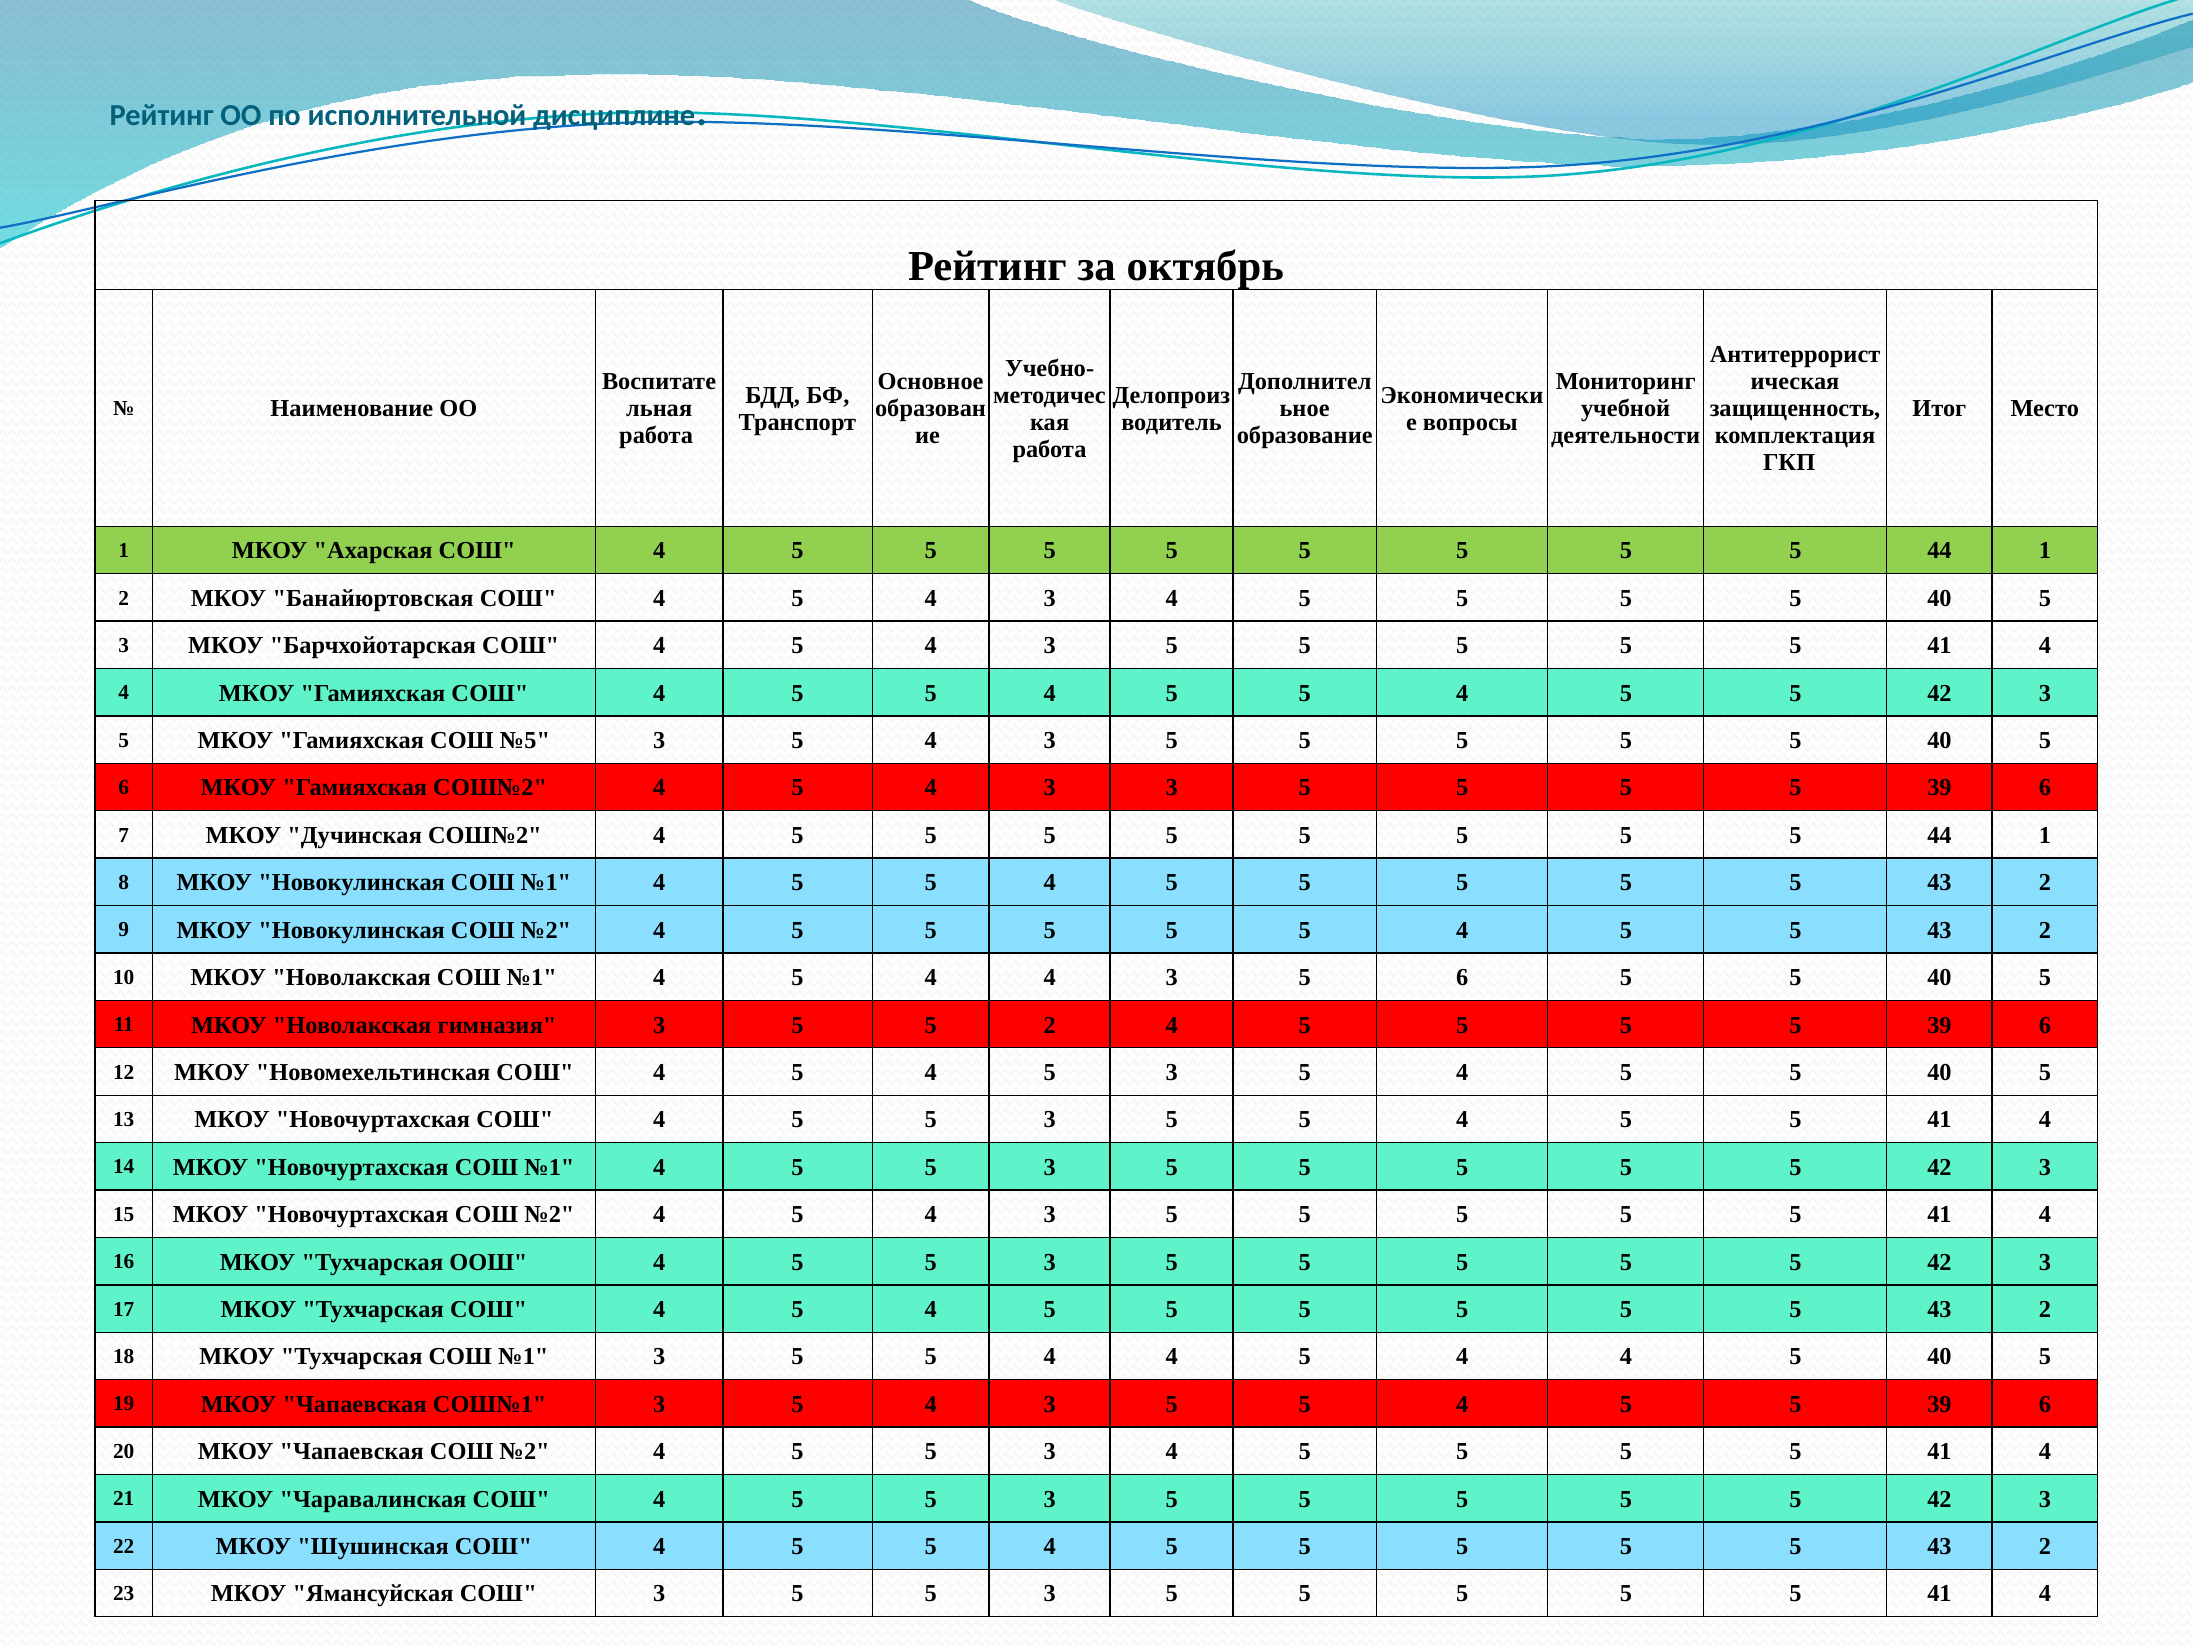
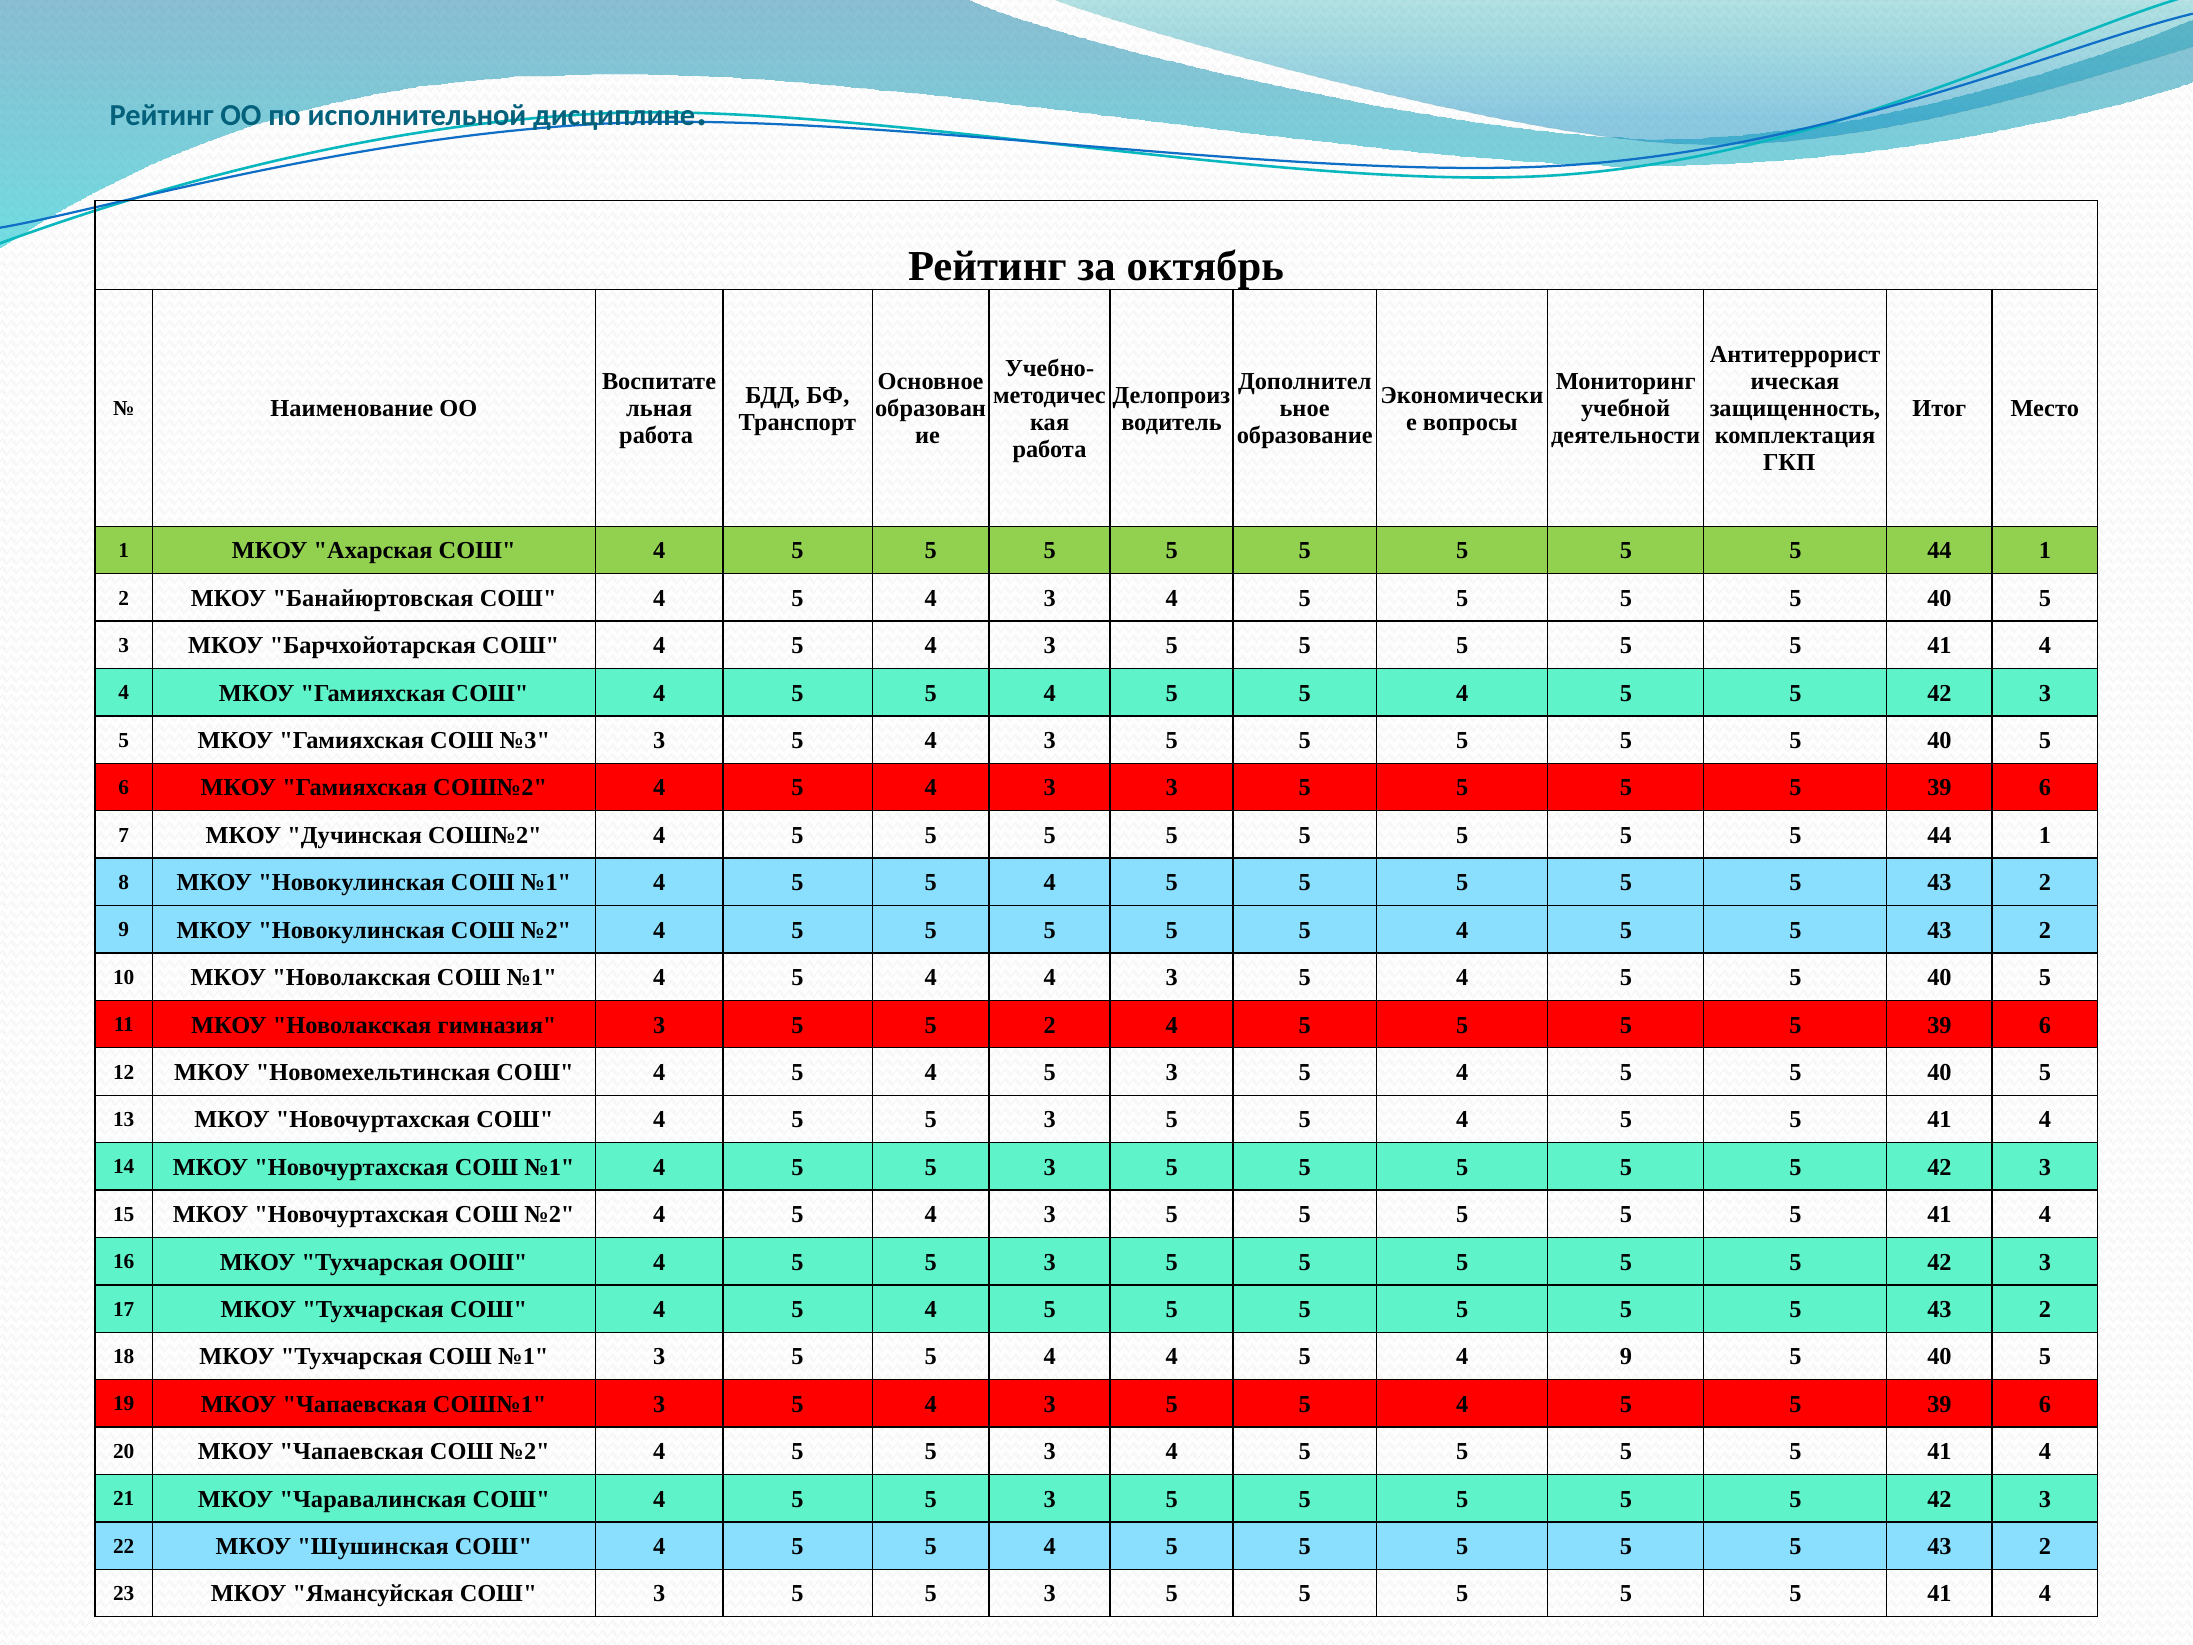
№5: №5 -> №3
4 3 5 6: 6 -> 4
4 at (1626, 1357): 4 -> 9
